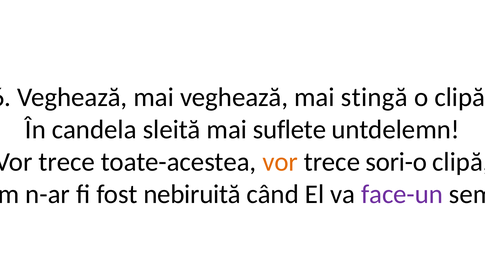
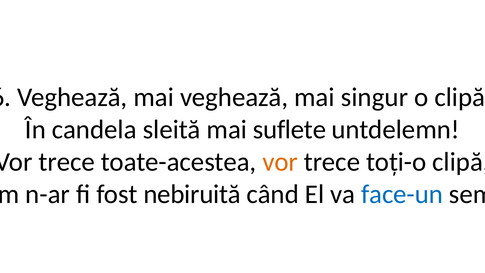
stingă: stingă -> singur
sori-o: sori-o -> toți-o
face-un colour: purple -> blue
